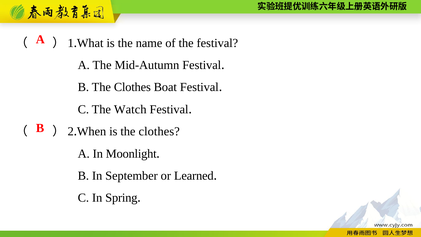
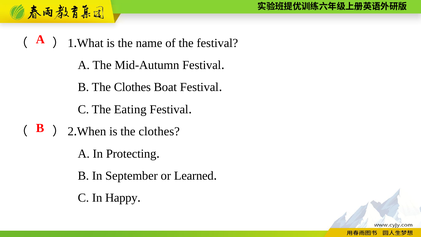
Watch: Watch -> Eating
Moonlight: Moonlight -> Protecting
Spring: Spring -> Happy
